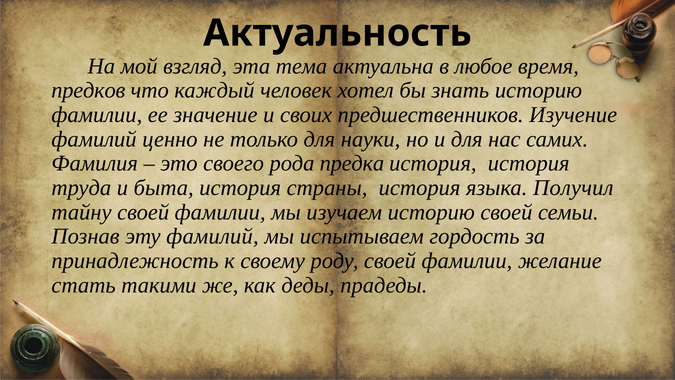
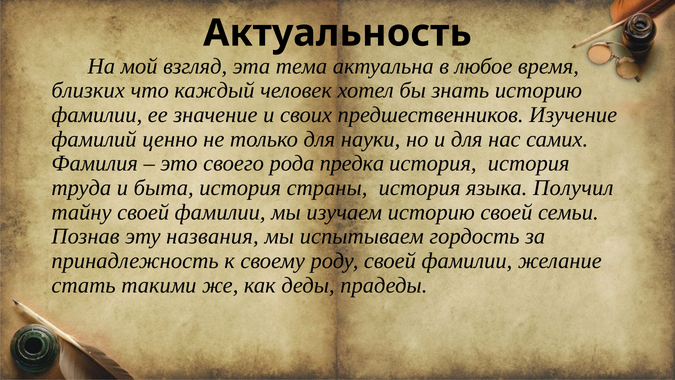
предков: предков -> близких
эту фамилий: фамилий -> названия
